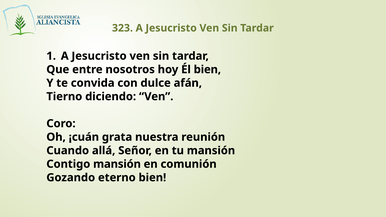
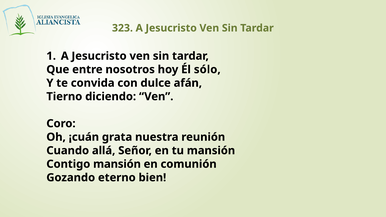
Él bien: bien -> sólo
